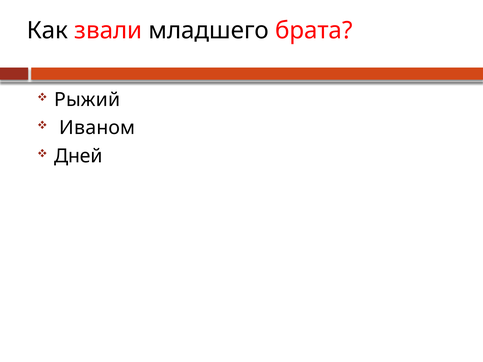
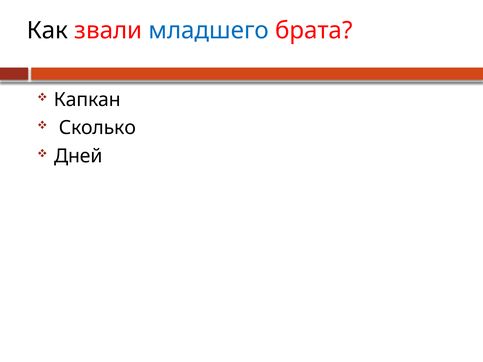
младшего colour: black -> blue
Рыжий: Рыжий -> Капкан
Иваном: Иваном -> Сколько
